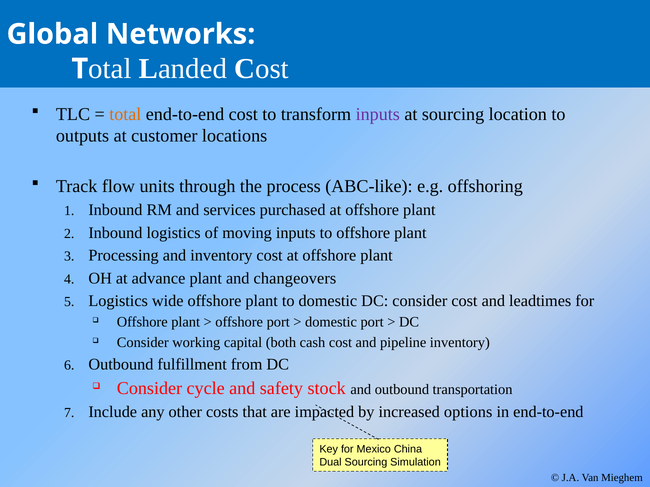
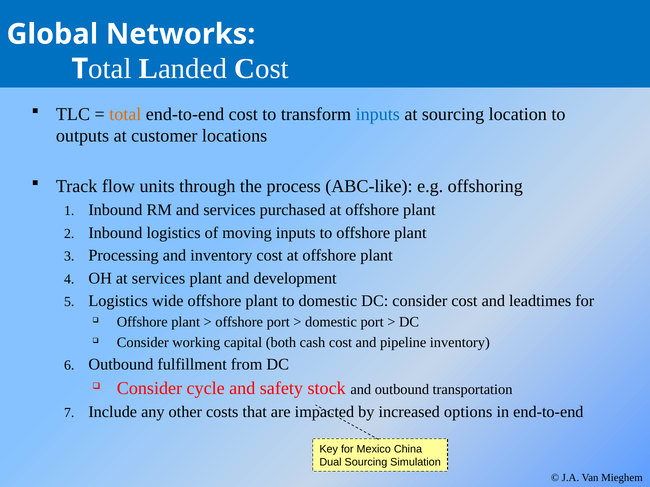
inputs at (378, 114) colour: purple -> blue
at advance: advance -> services
changeovers: changeovers -> development
